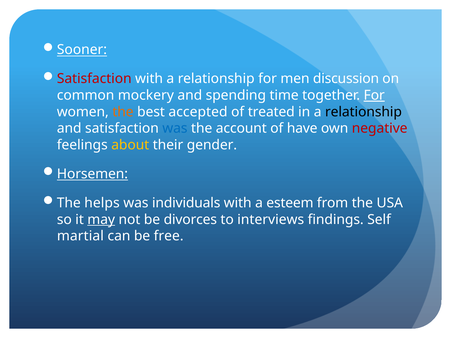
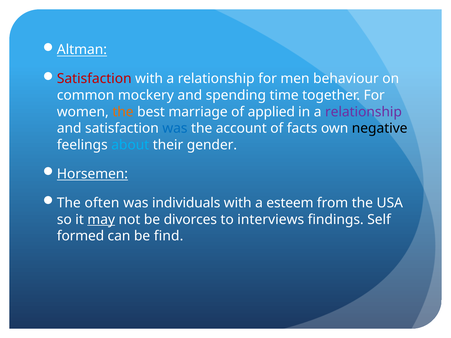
Sooner: Sooner -> Altman
discussion: discussion -> behaviour
For at (374, 95) underline: present -> none
accepted: accepted -> marriage
treated: treated -> applied
relationship at (363, 112) colour: black -> purple
have: have -> facts
negative colour: red -> black
about colour: yellow -> light blue
helps: helps -> often
martial: martial -> formed
free: free -> find
